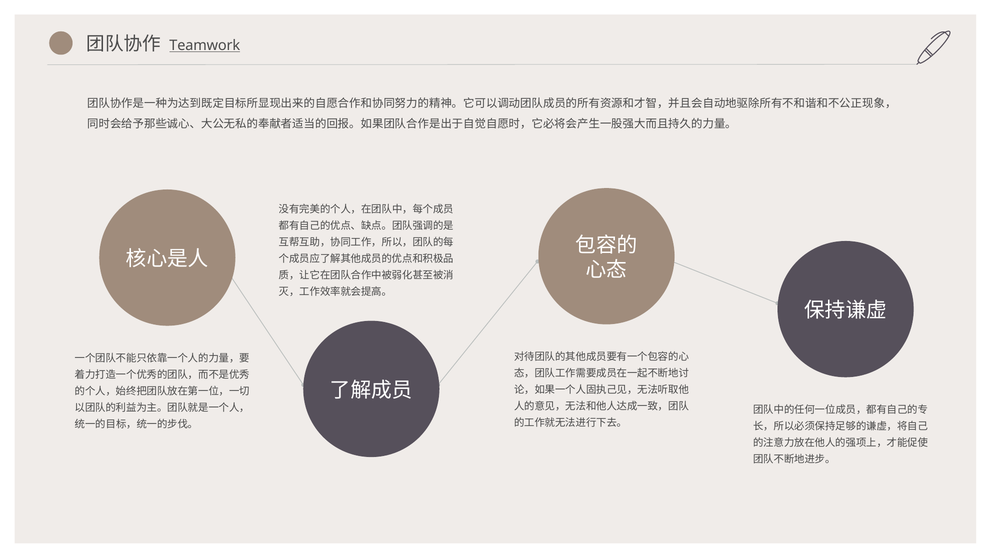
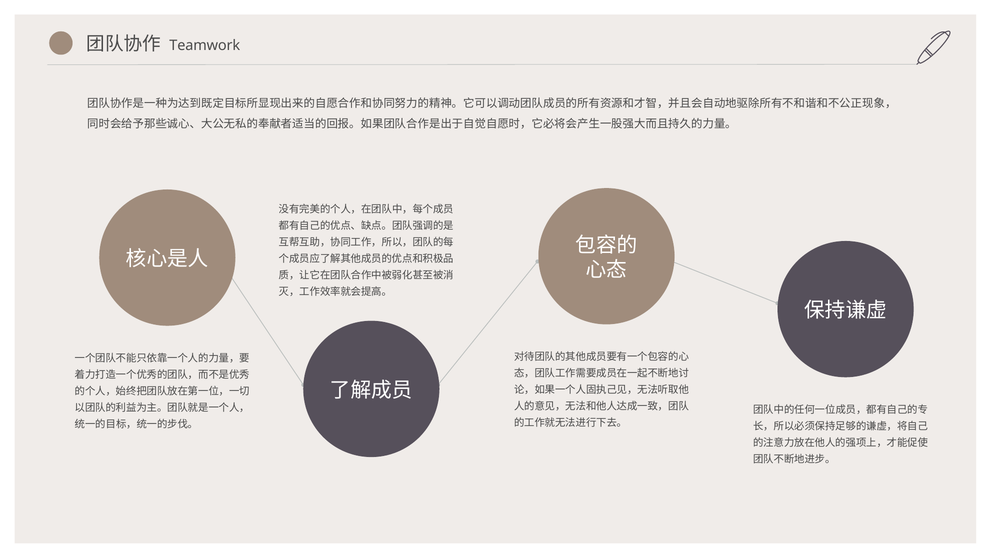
Teamwork underline: present -> none
